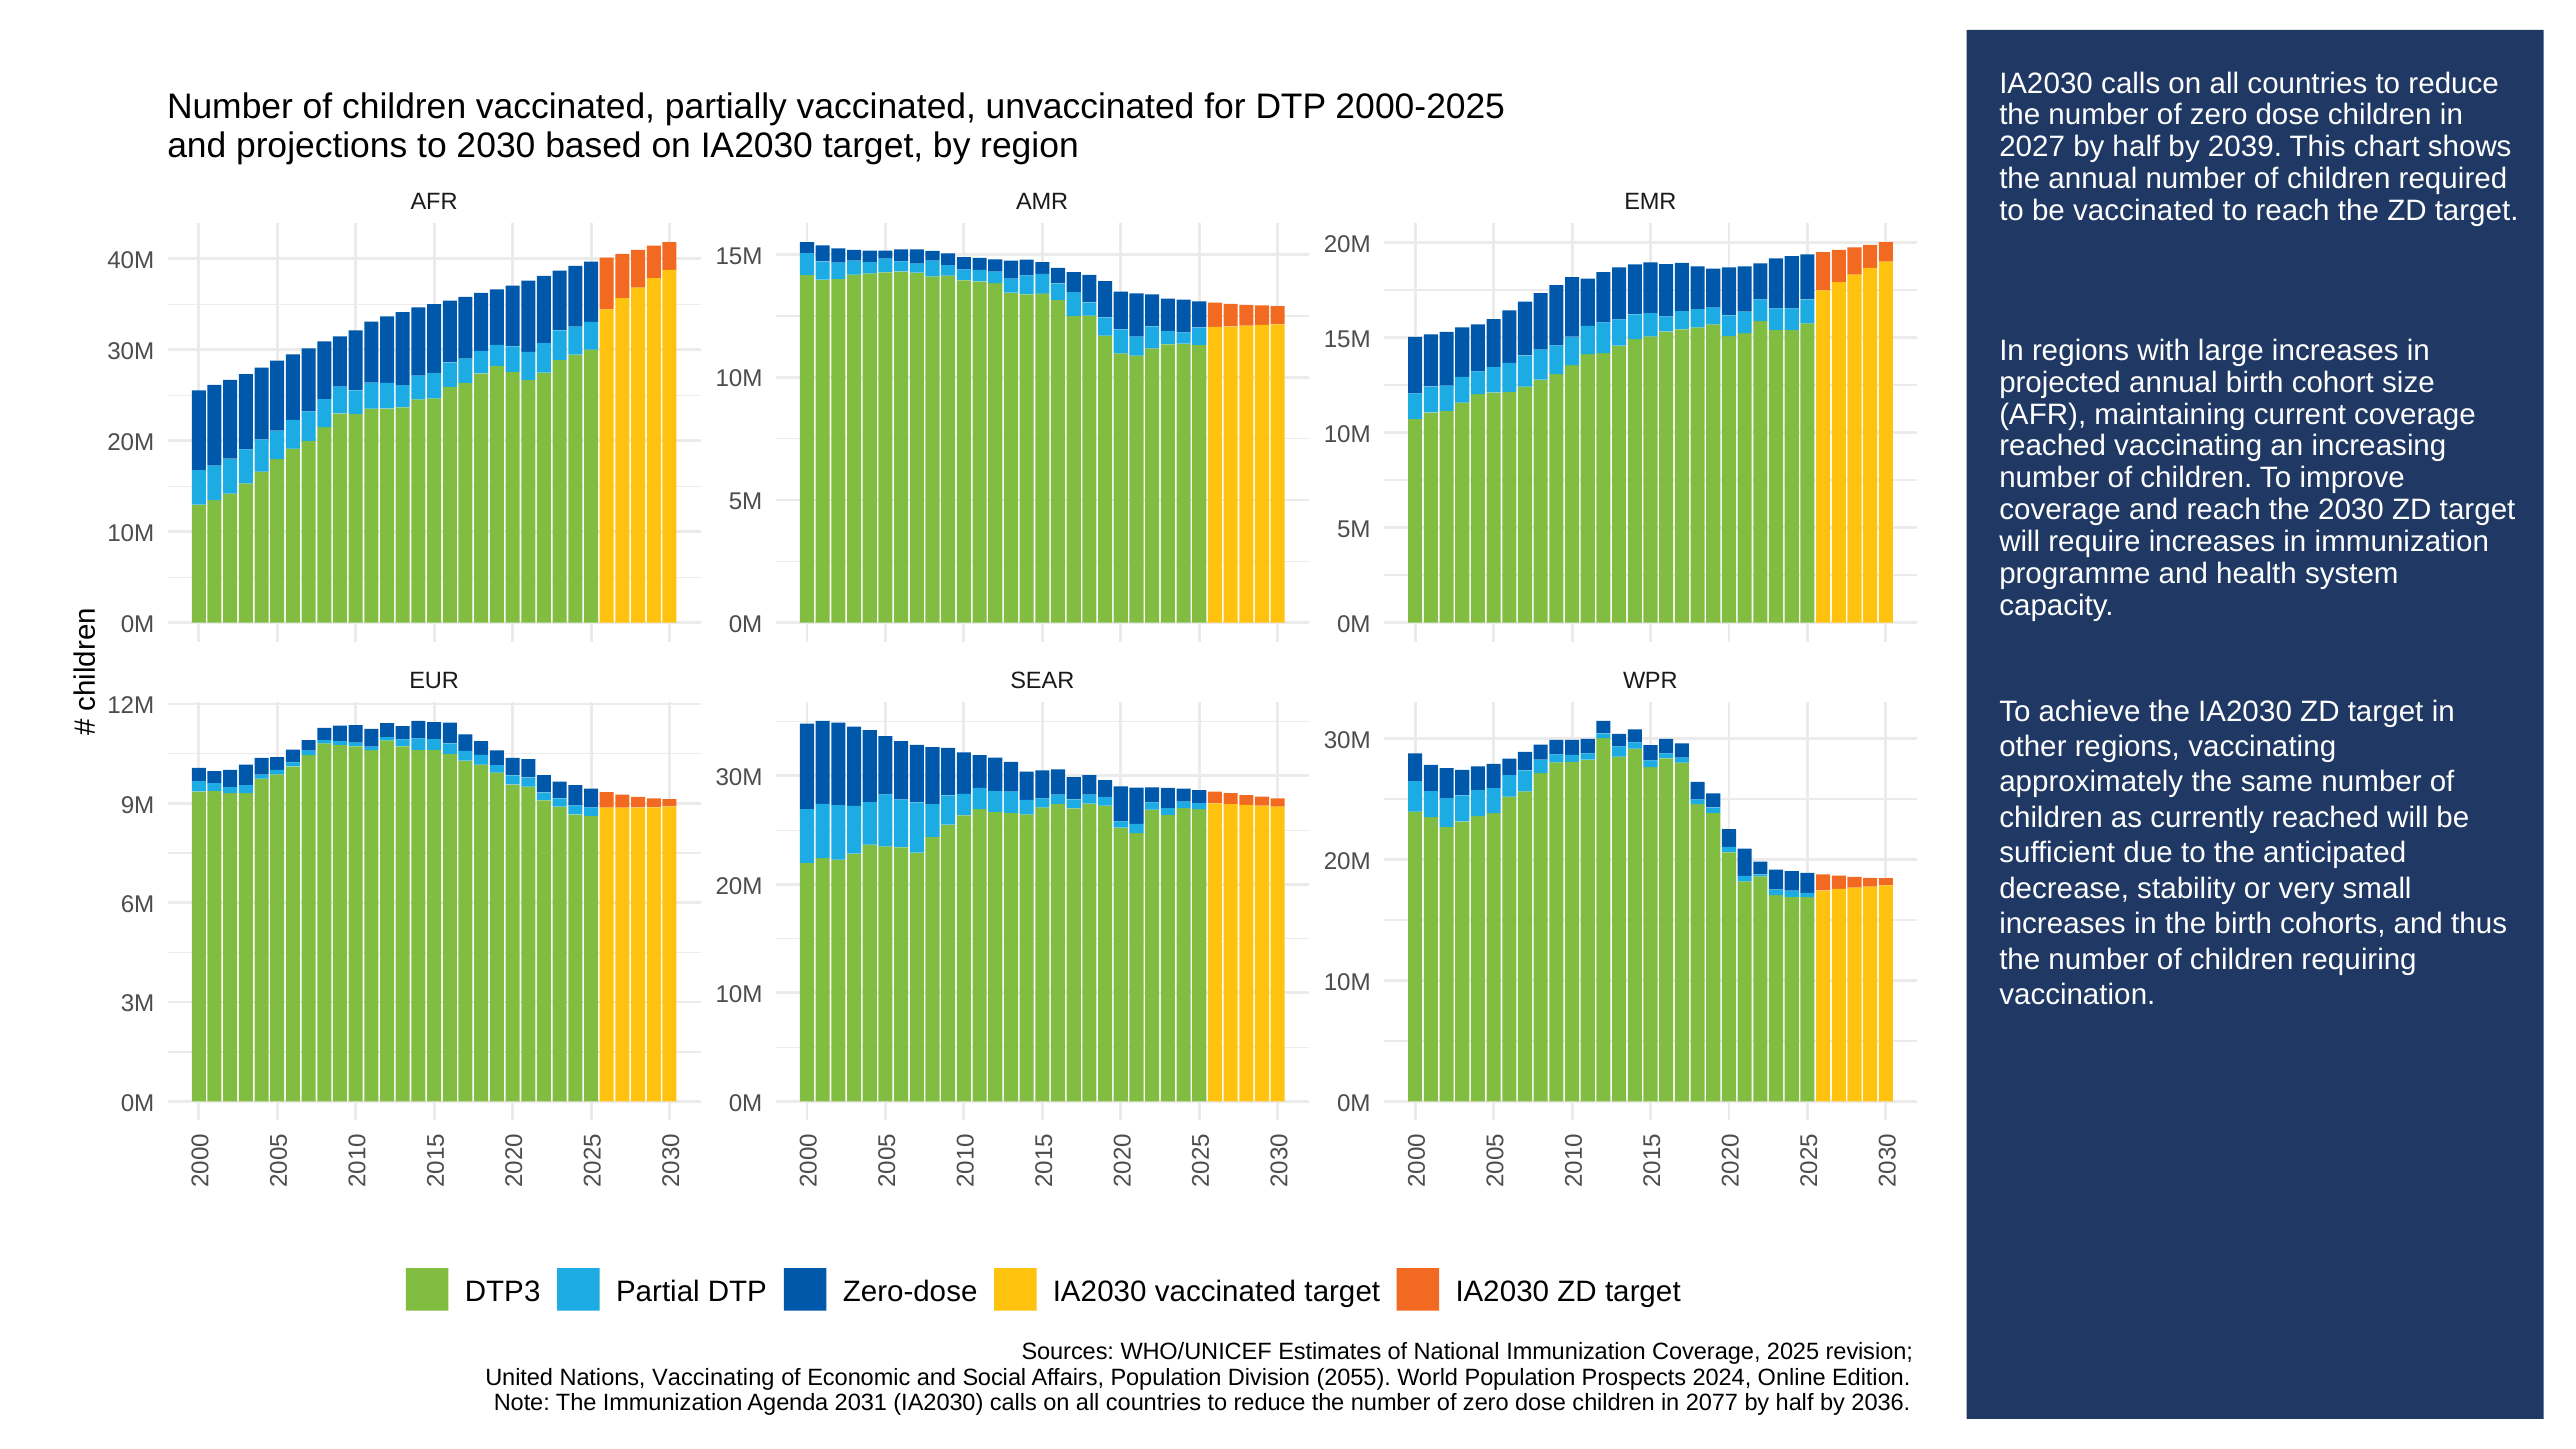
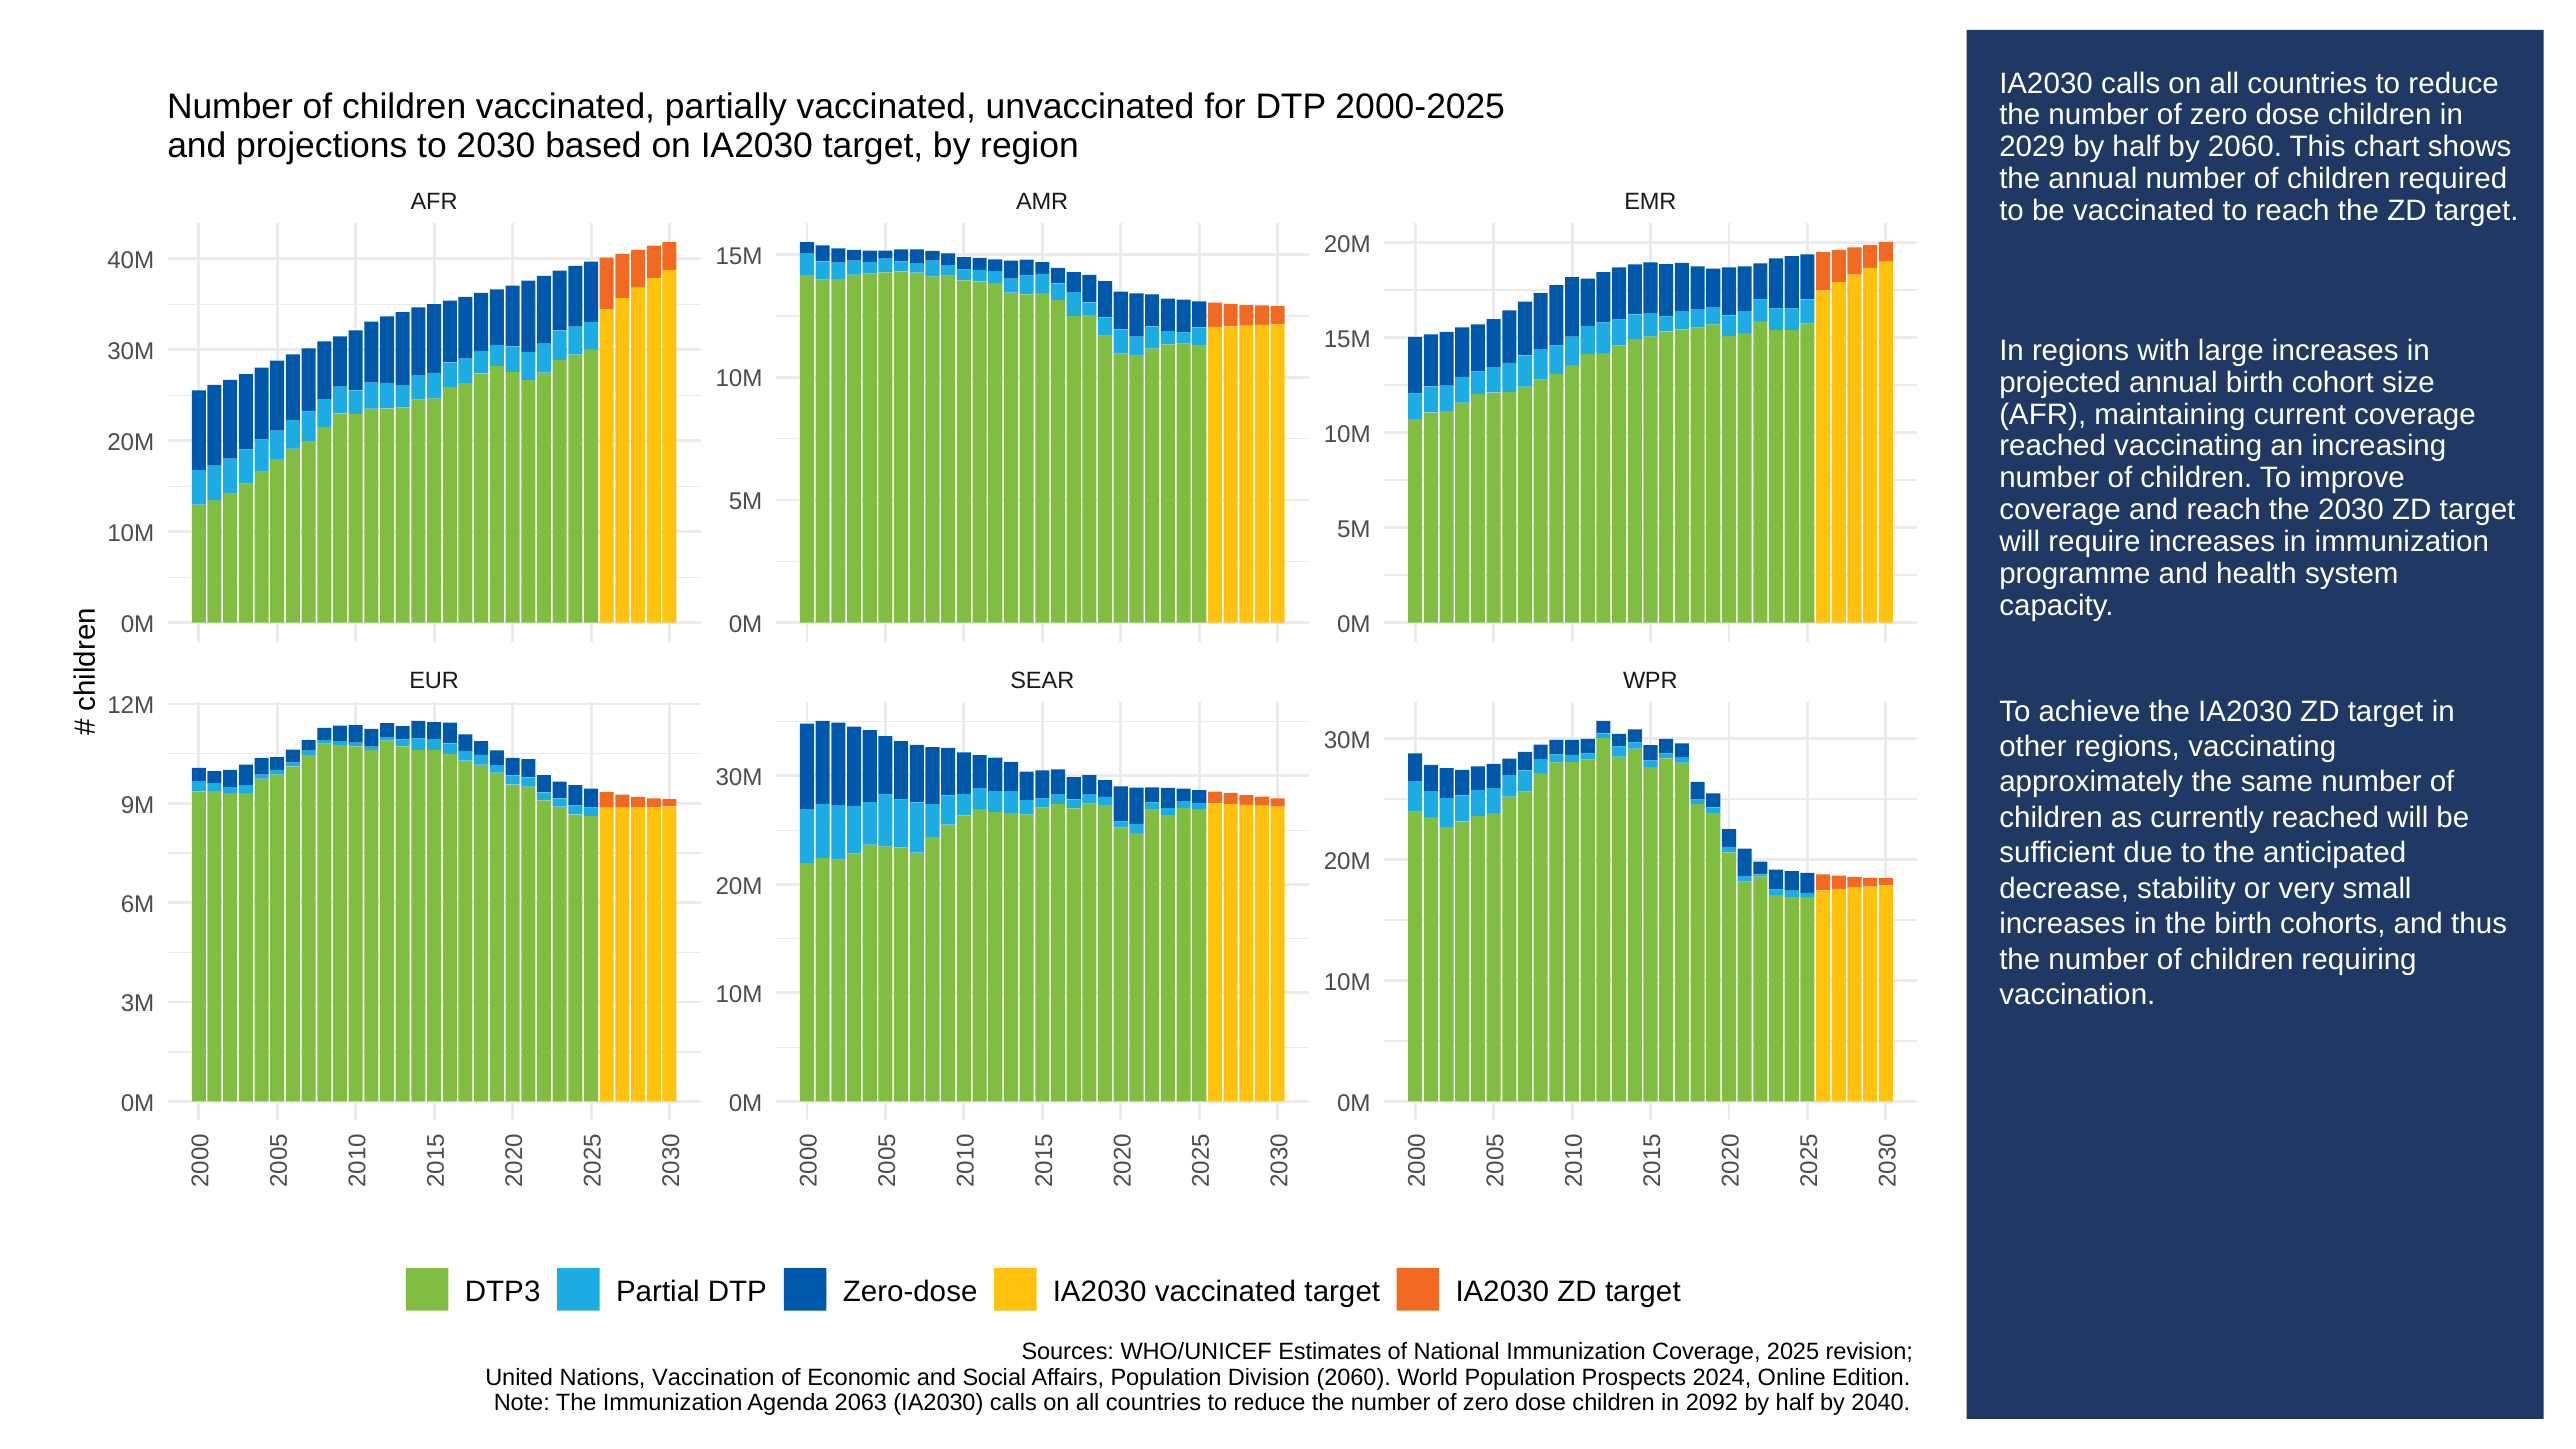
2027: 2027 -> 2029
by 2039: 2039 -> 2060
Nations Vaccinating: Vaccinating -> Vaccination
Division 2055: 2055 -> 2060
2031: 2031 -> 2063
2077: 2077 -> 2092
2036: 2036 -> 2040
